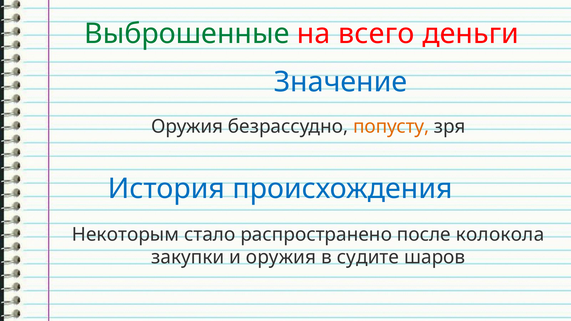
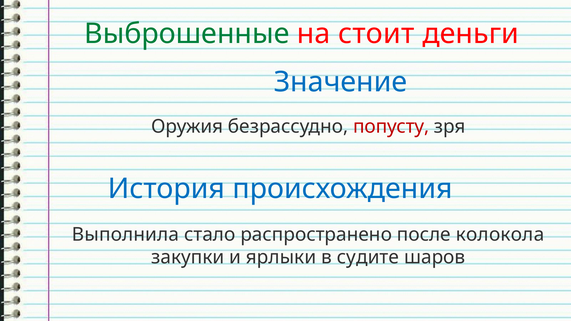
всего: всего -> стоит
попусту colour: orange -> red
Некоторым: Некоторым -> Выполнила
и оружия: оружия -> ярлыки
